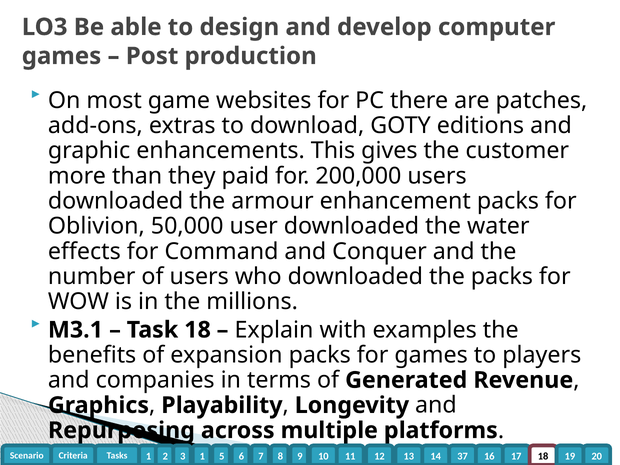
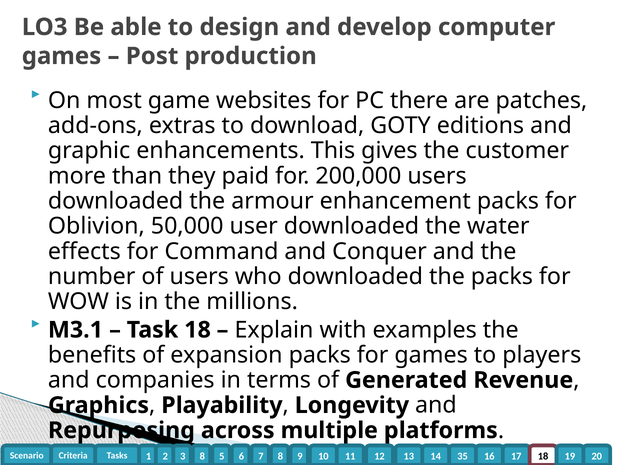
3 1: 1 -> 8
37: 37 -> 35
